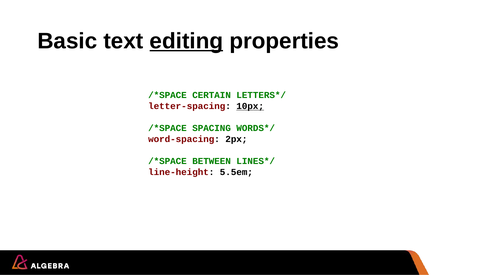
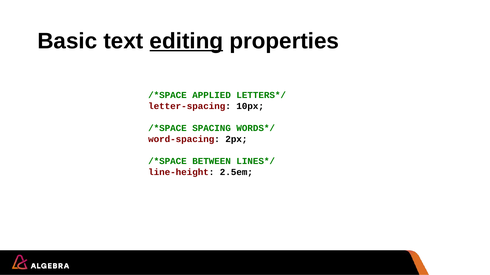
CERTAIN: CERTAIN -> APPLIED
10px underline: present -> none
5.5em: 5.5em -> 2.5em
